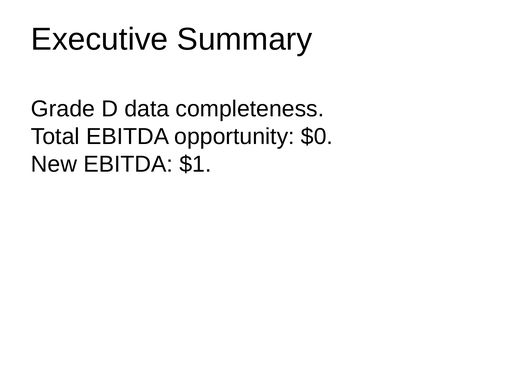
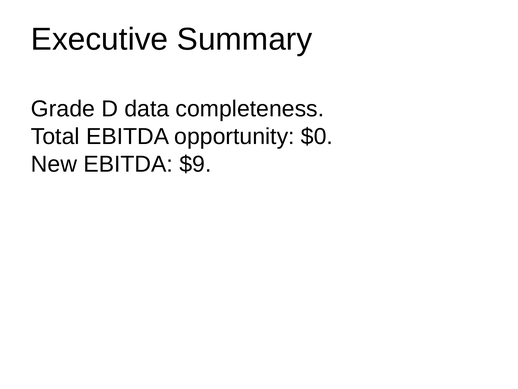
$1: $1 -> $9
